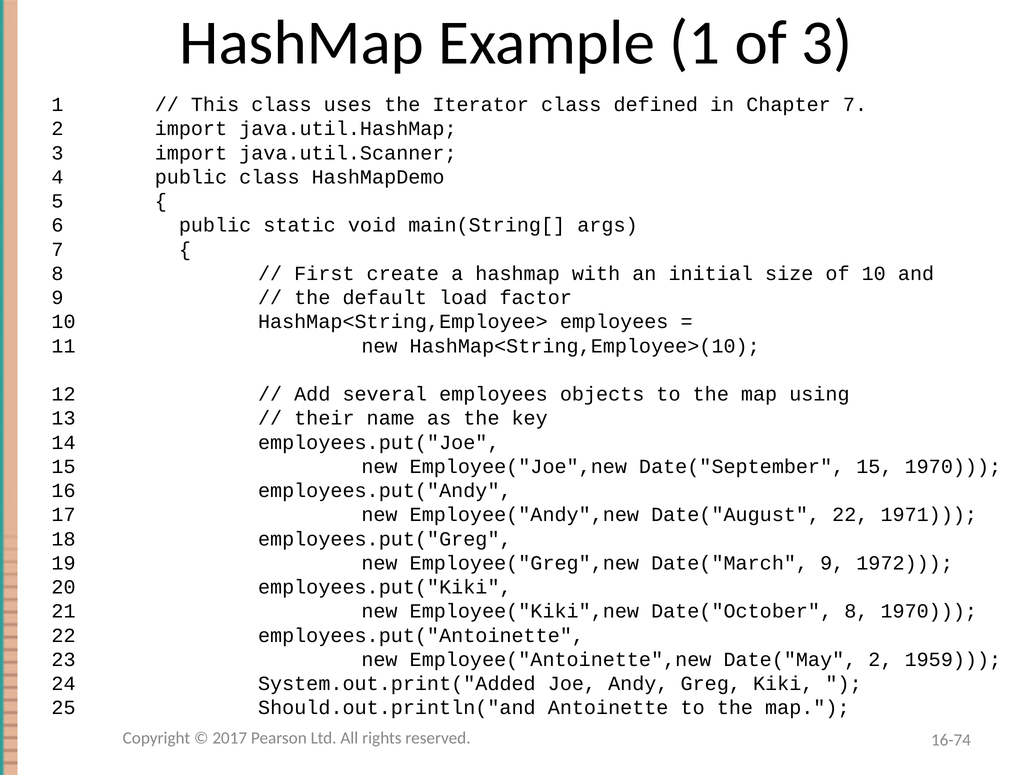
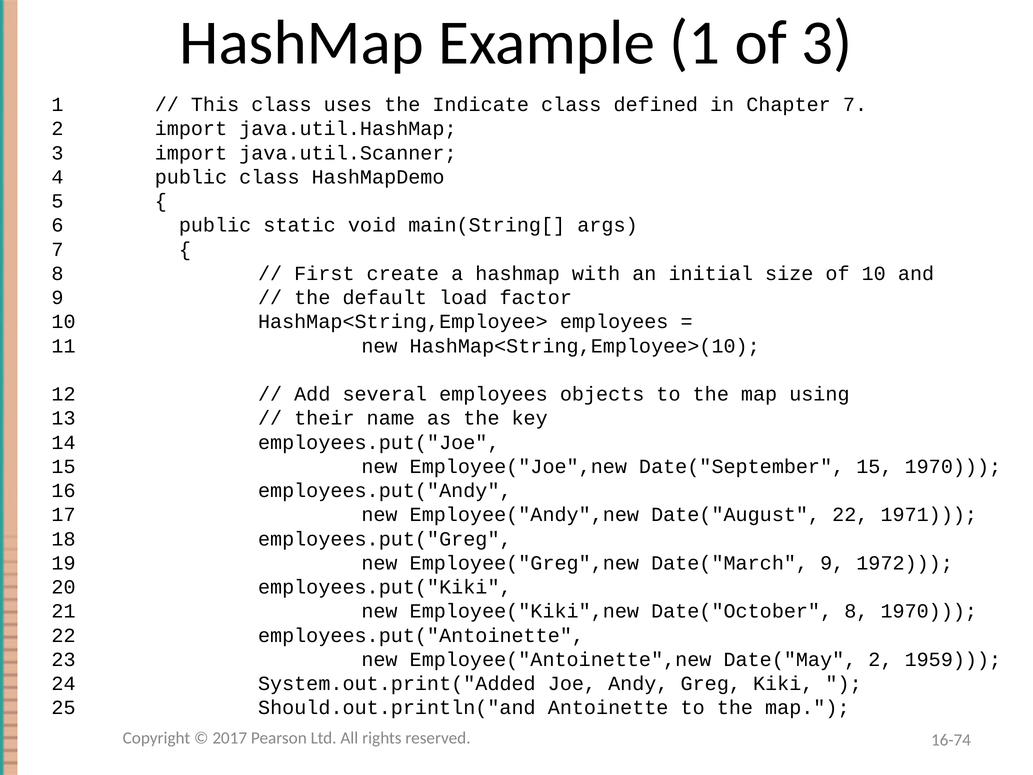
Iterator: Iterator -> Indicate
